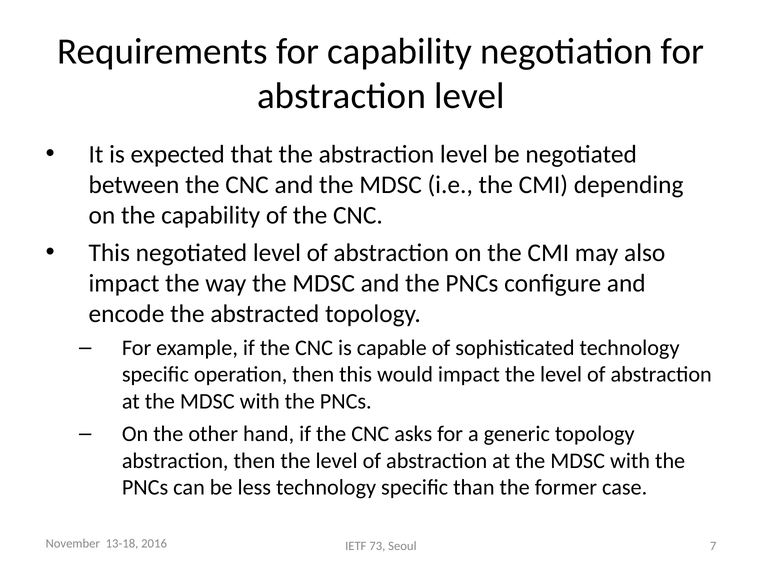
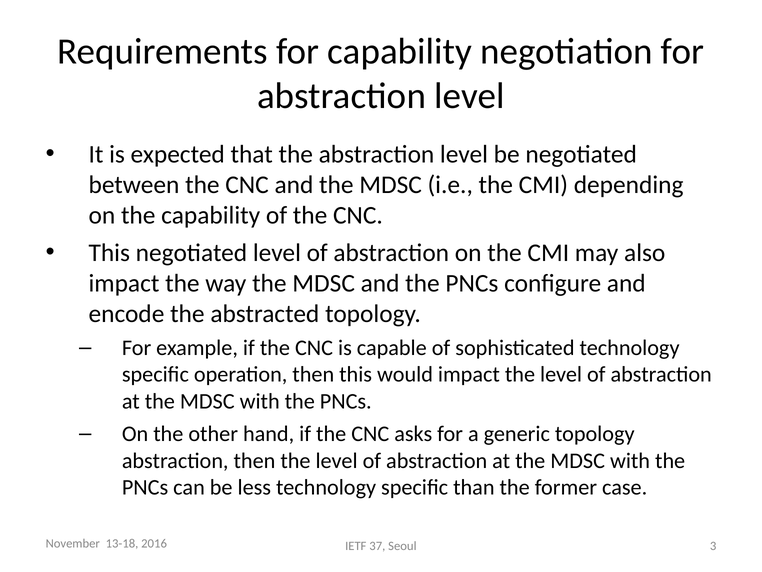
73: 73 -> 37
7: 7 -> 3
